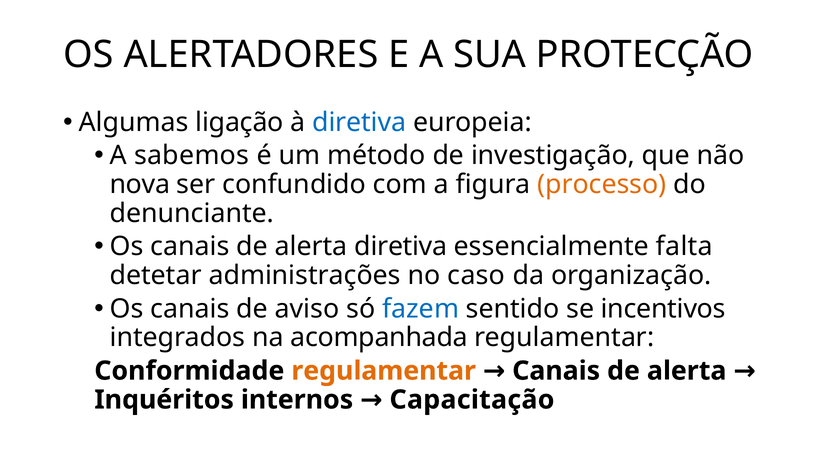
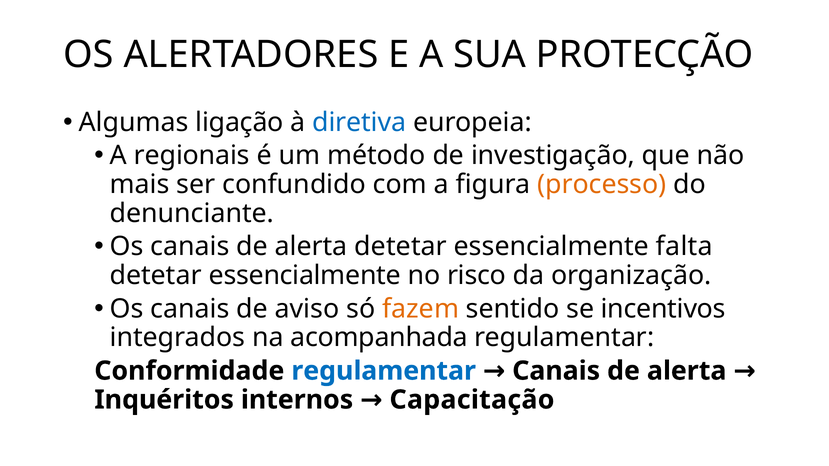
sabemos: sabemos -> regionais
nova: nova -> mais
alerta diretiva: diretiva -> detetar
administrações at (305, 276): administrações -> essencialmente
caso: caso -> risco
fazem colour: blue -> orange
regulamentar at (384, 371) colour: orange -> blue
